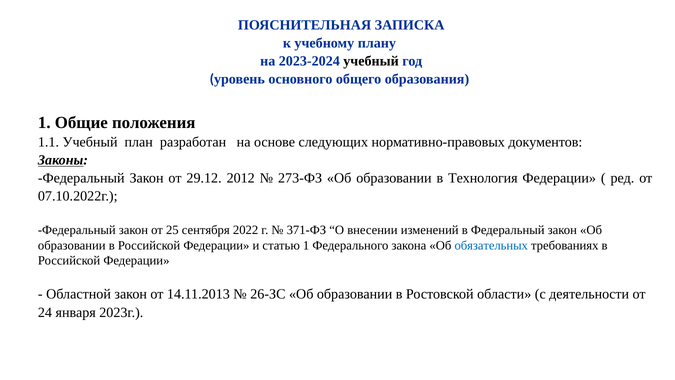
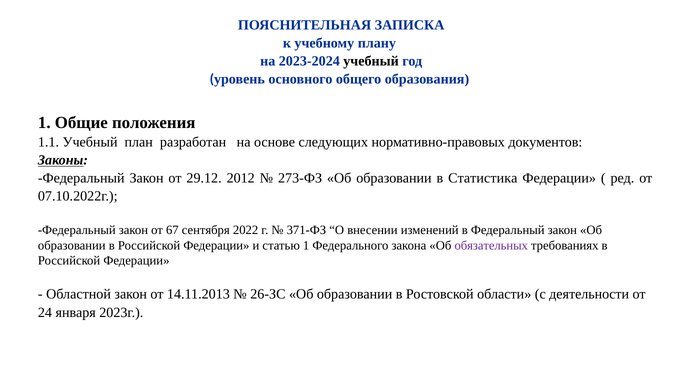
Технология: Технология -> Статистика
25: 25 -> 67
обязательных colour: blue -> purple
